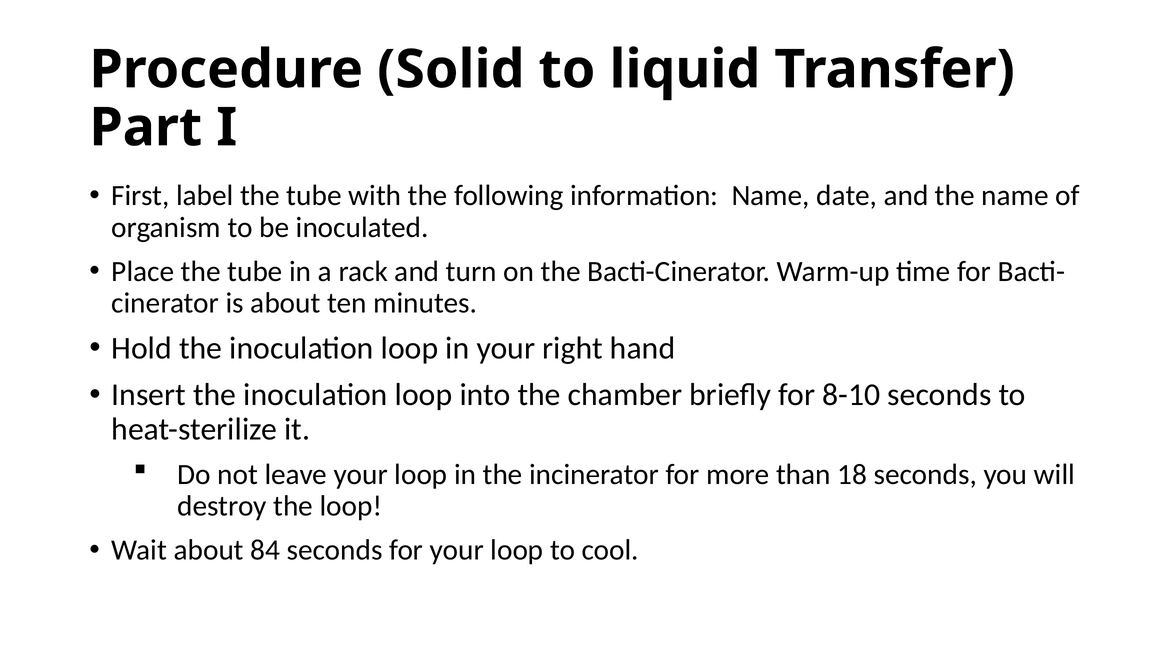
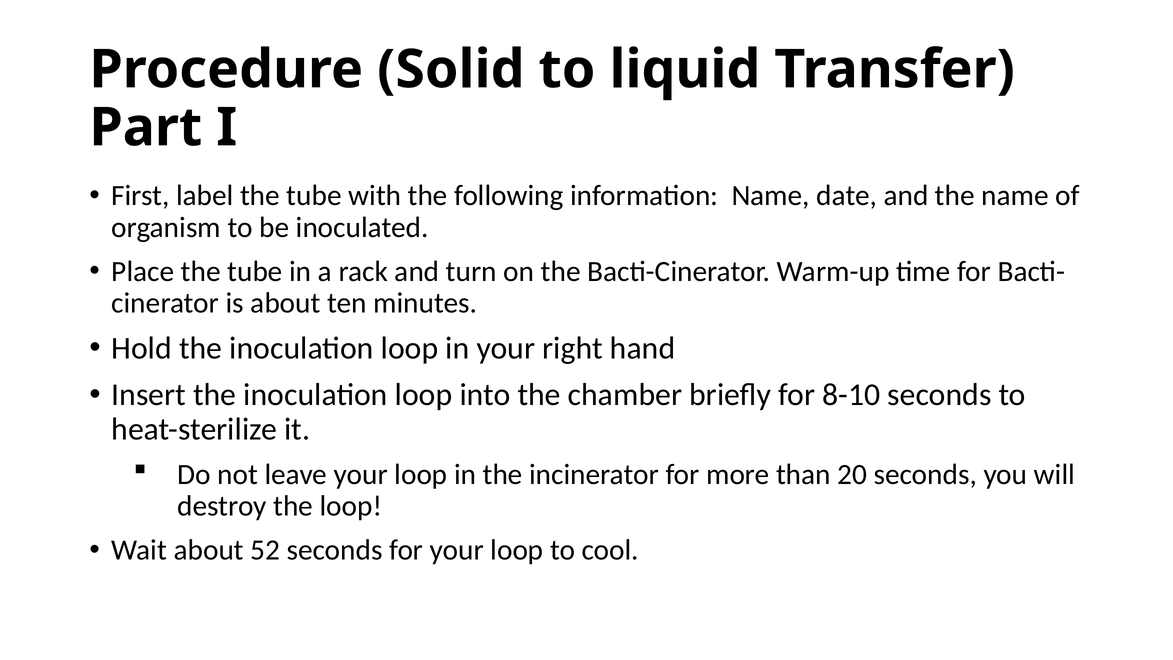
18: 18 -> 20
84: 84 -> 52
